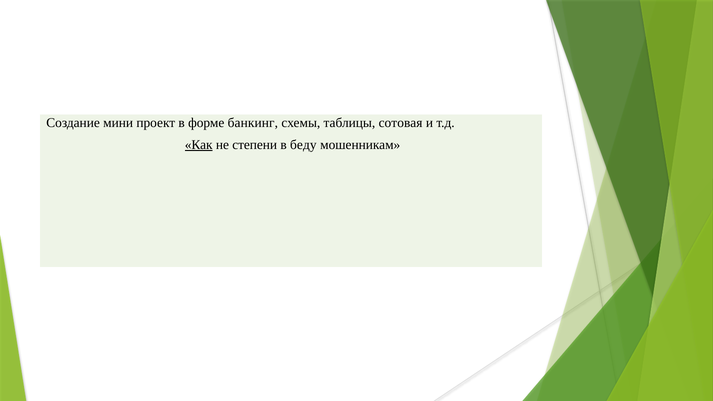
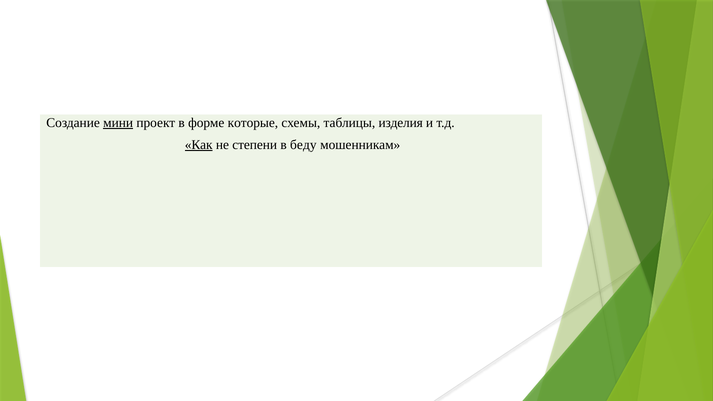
мини underline: none -> present
банкинг: банкинг -> которые
сотовая: сотовая -> изделия
